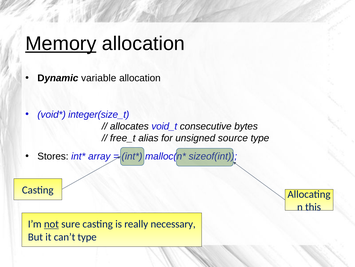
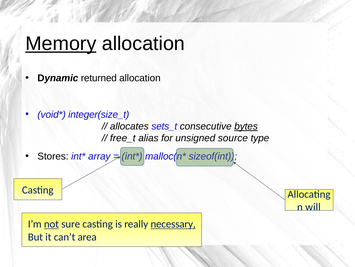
variable: variable -> returned
void_t: void_t -> sets_t
bytes underline: none -> present
this: this -> will
necessary underline: none -> present
can’t type: type -> area
